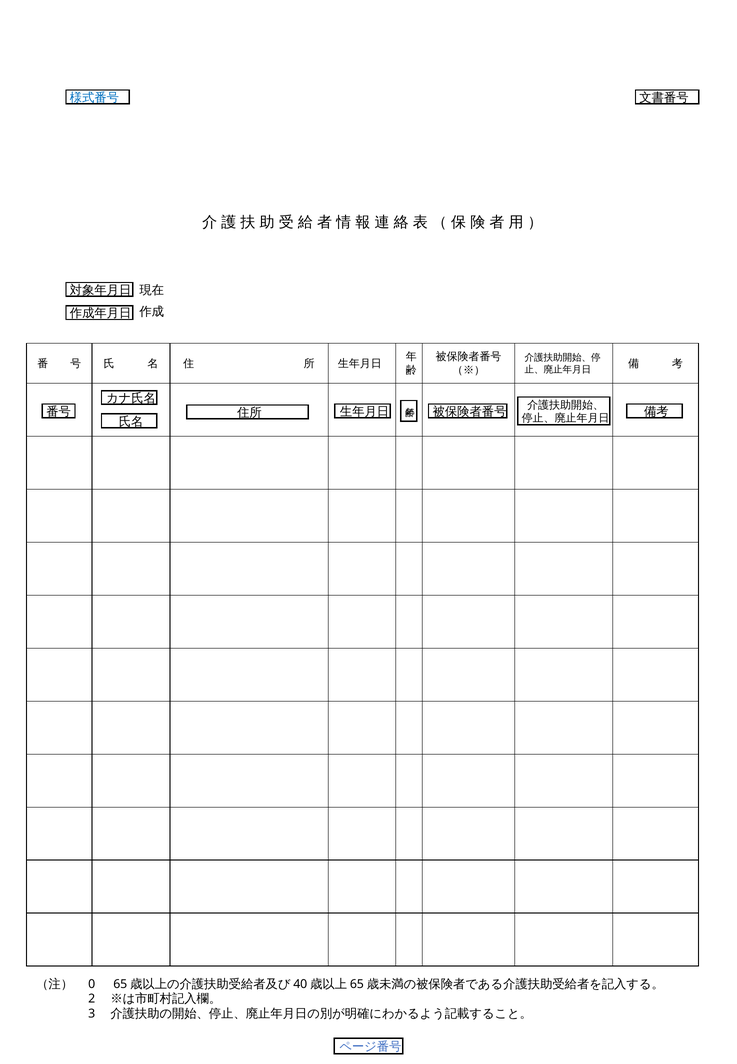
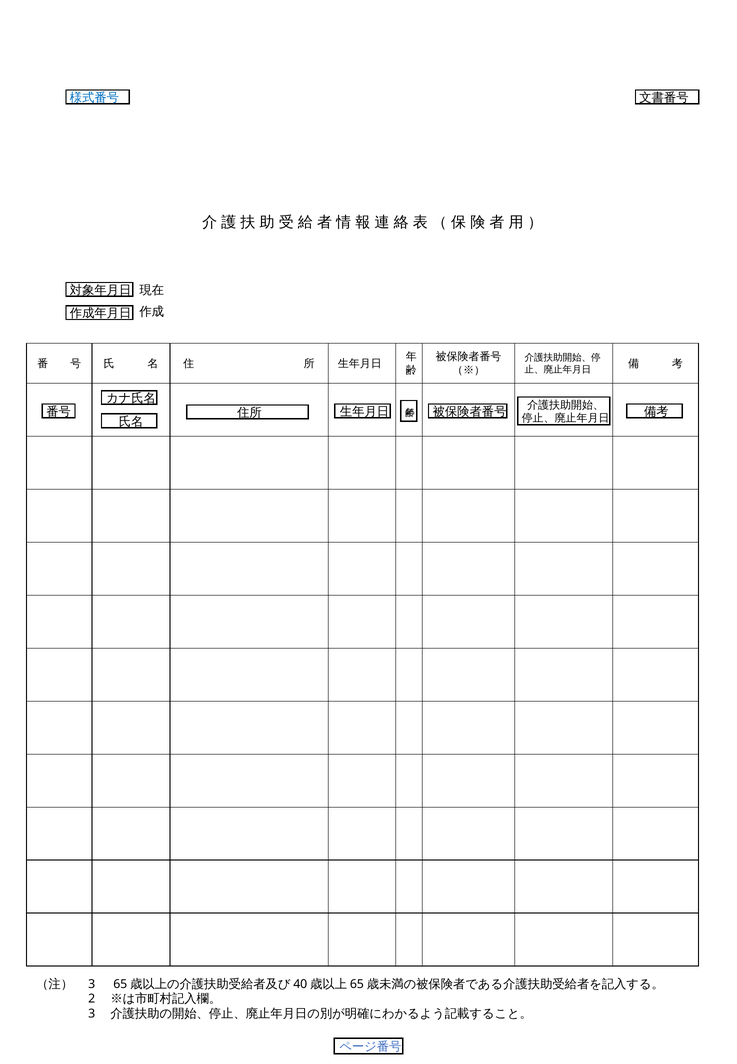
0 at (92, 985): 0 -> 3
